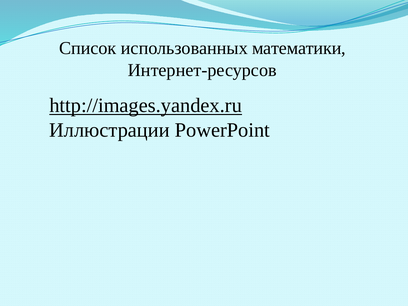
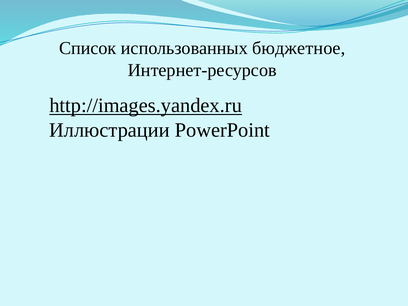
математики: математики -> бюджетное
